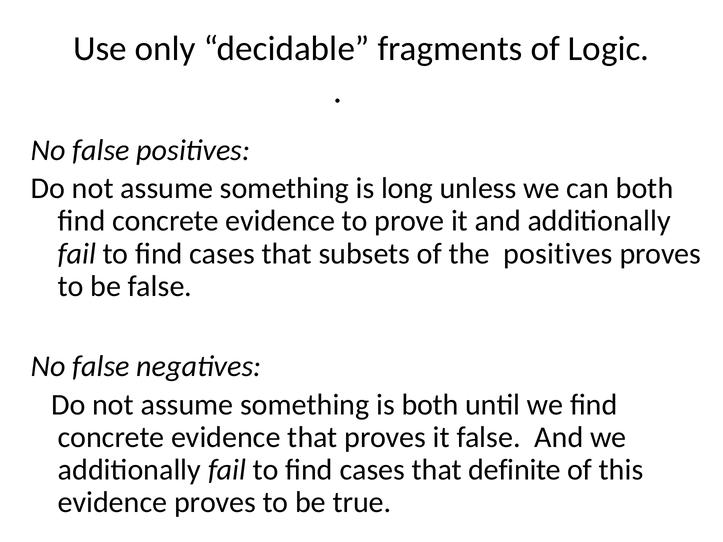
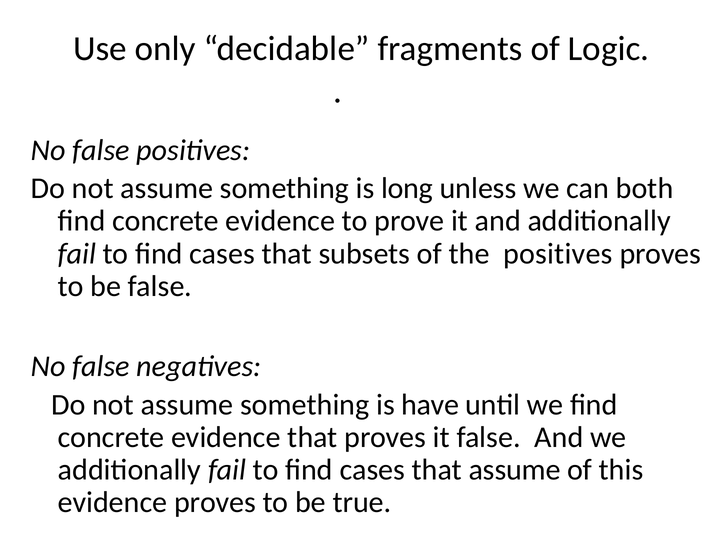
is both: both -> have
that definite: definite -> assume
